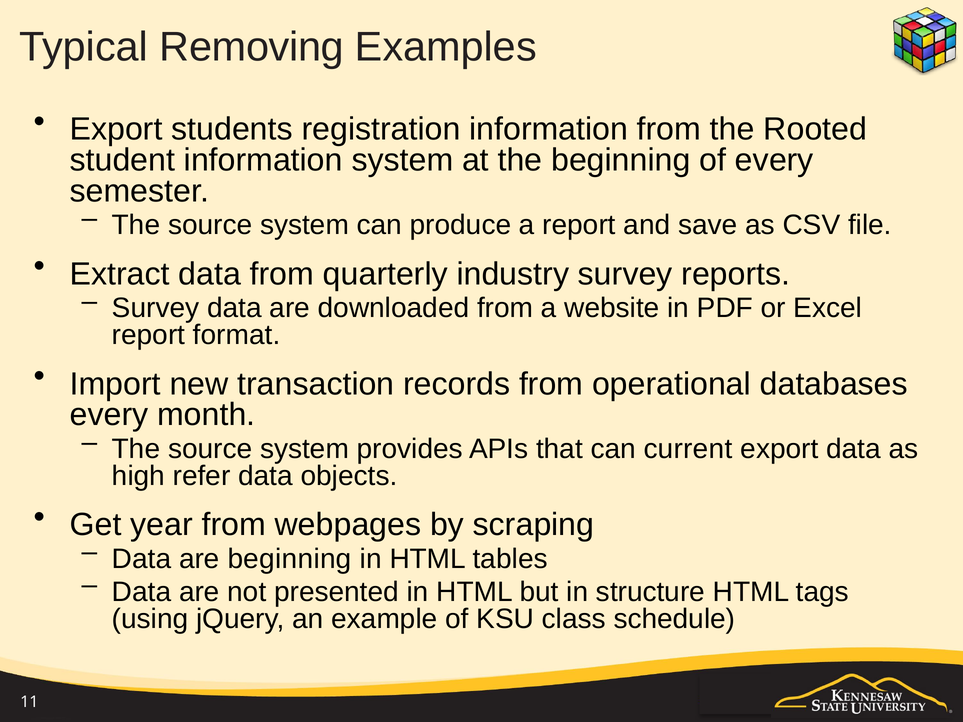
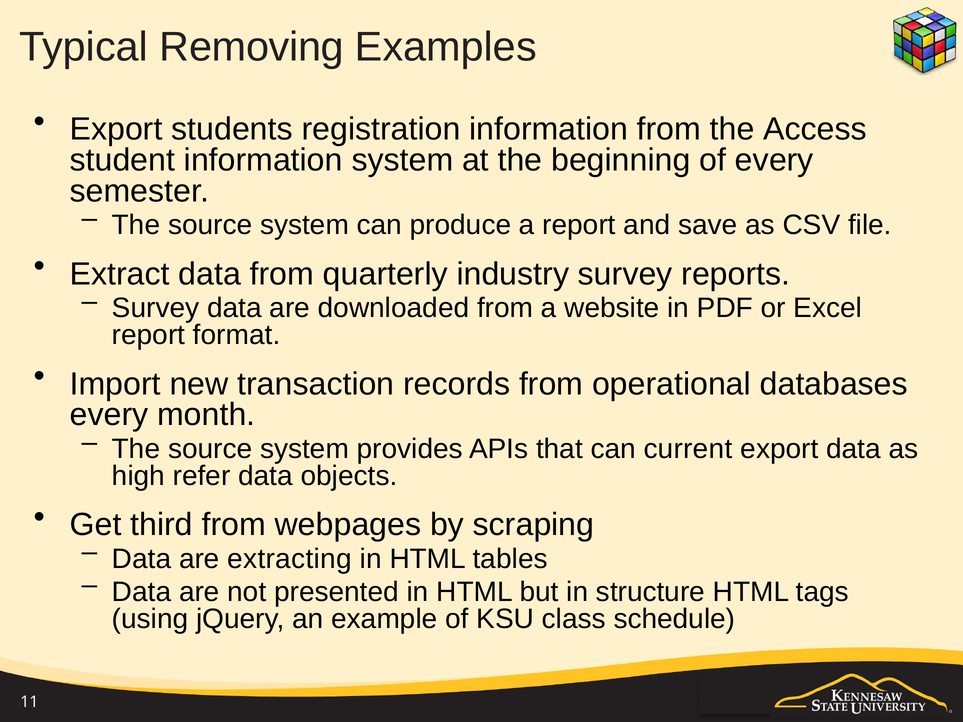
Rooted: Rooted -> Access
year: year -> third
are beginning: beginning -> extracting
